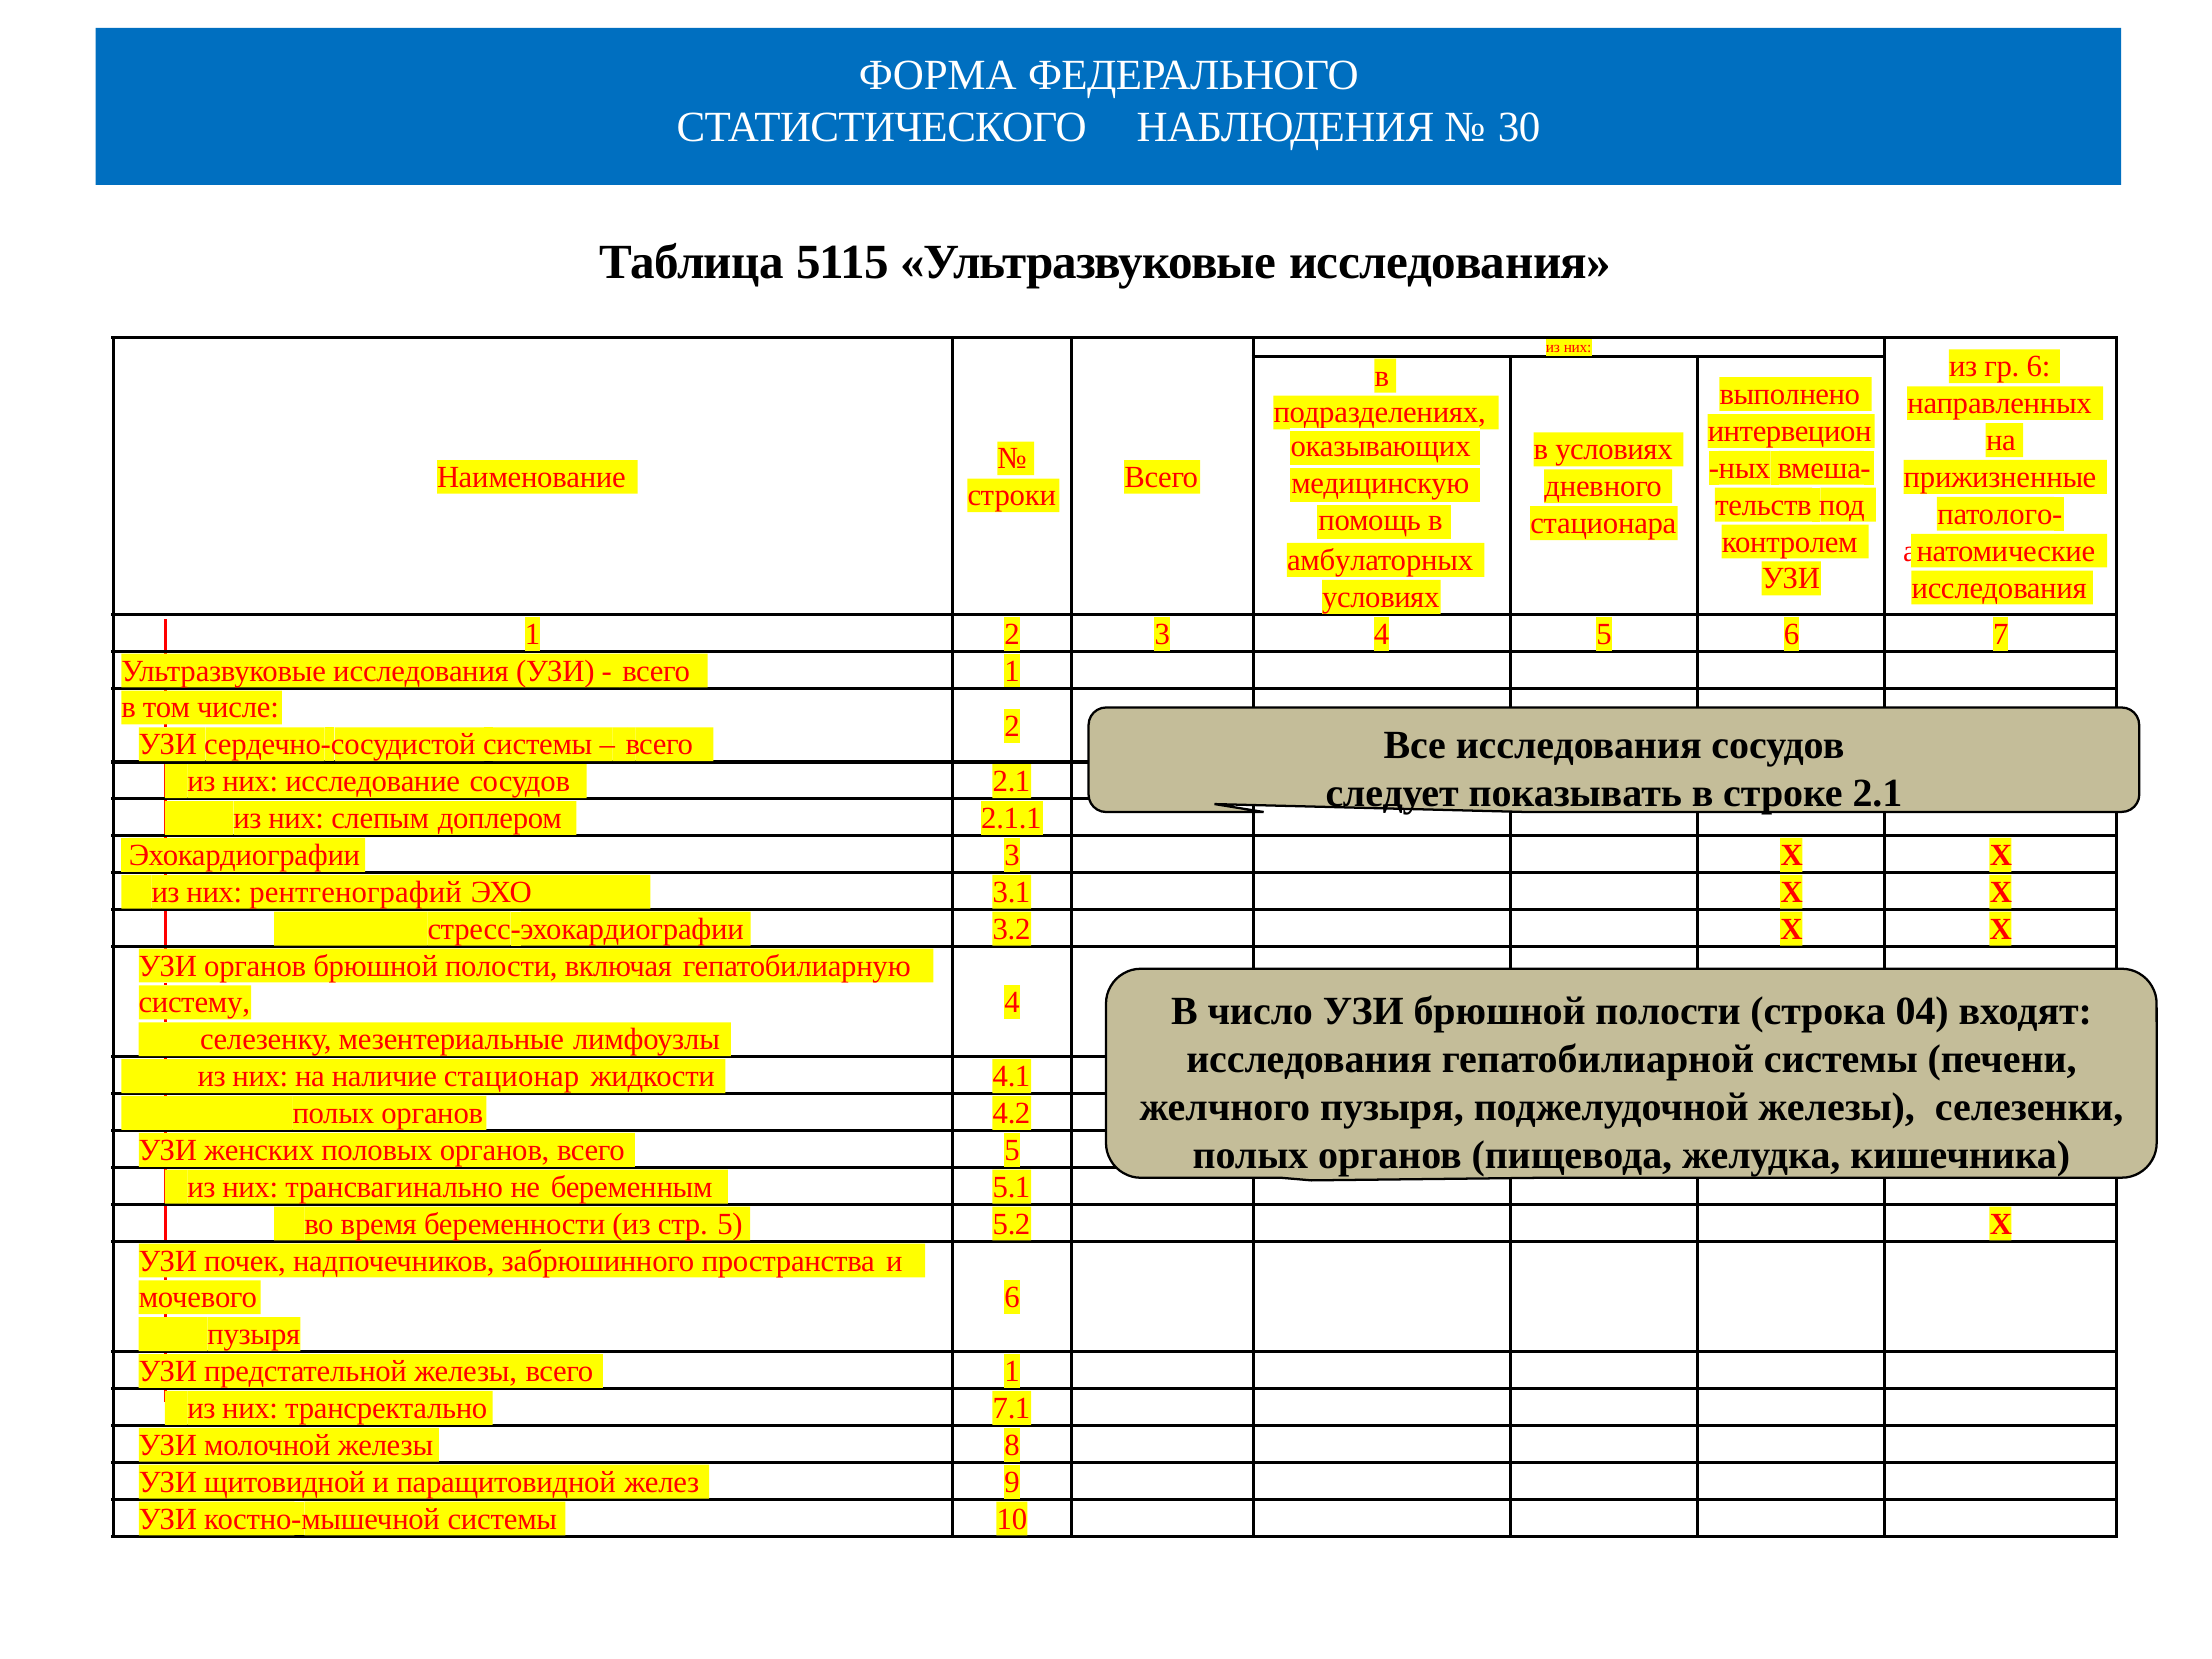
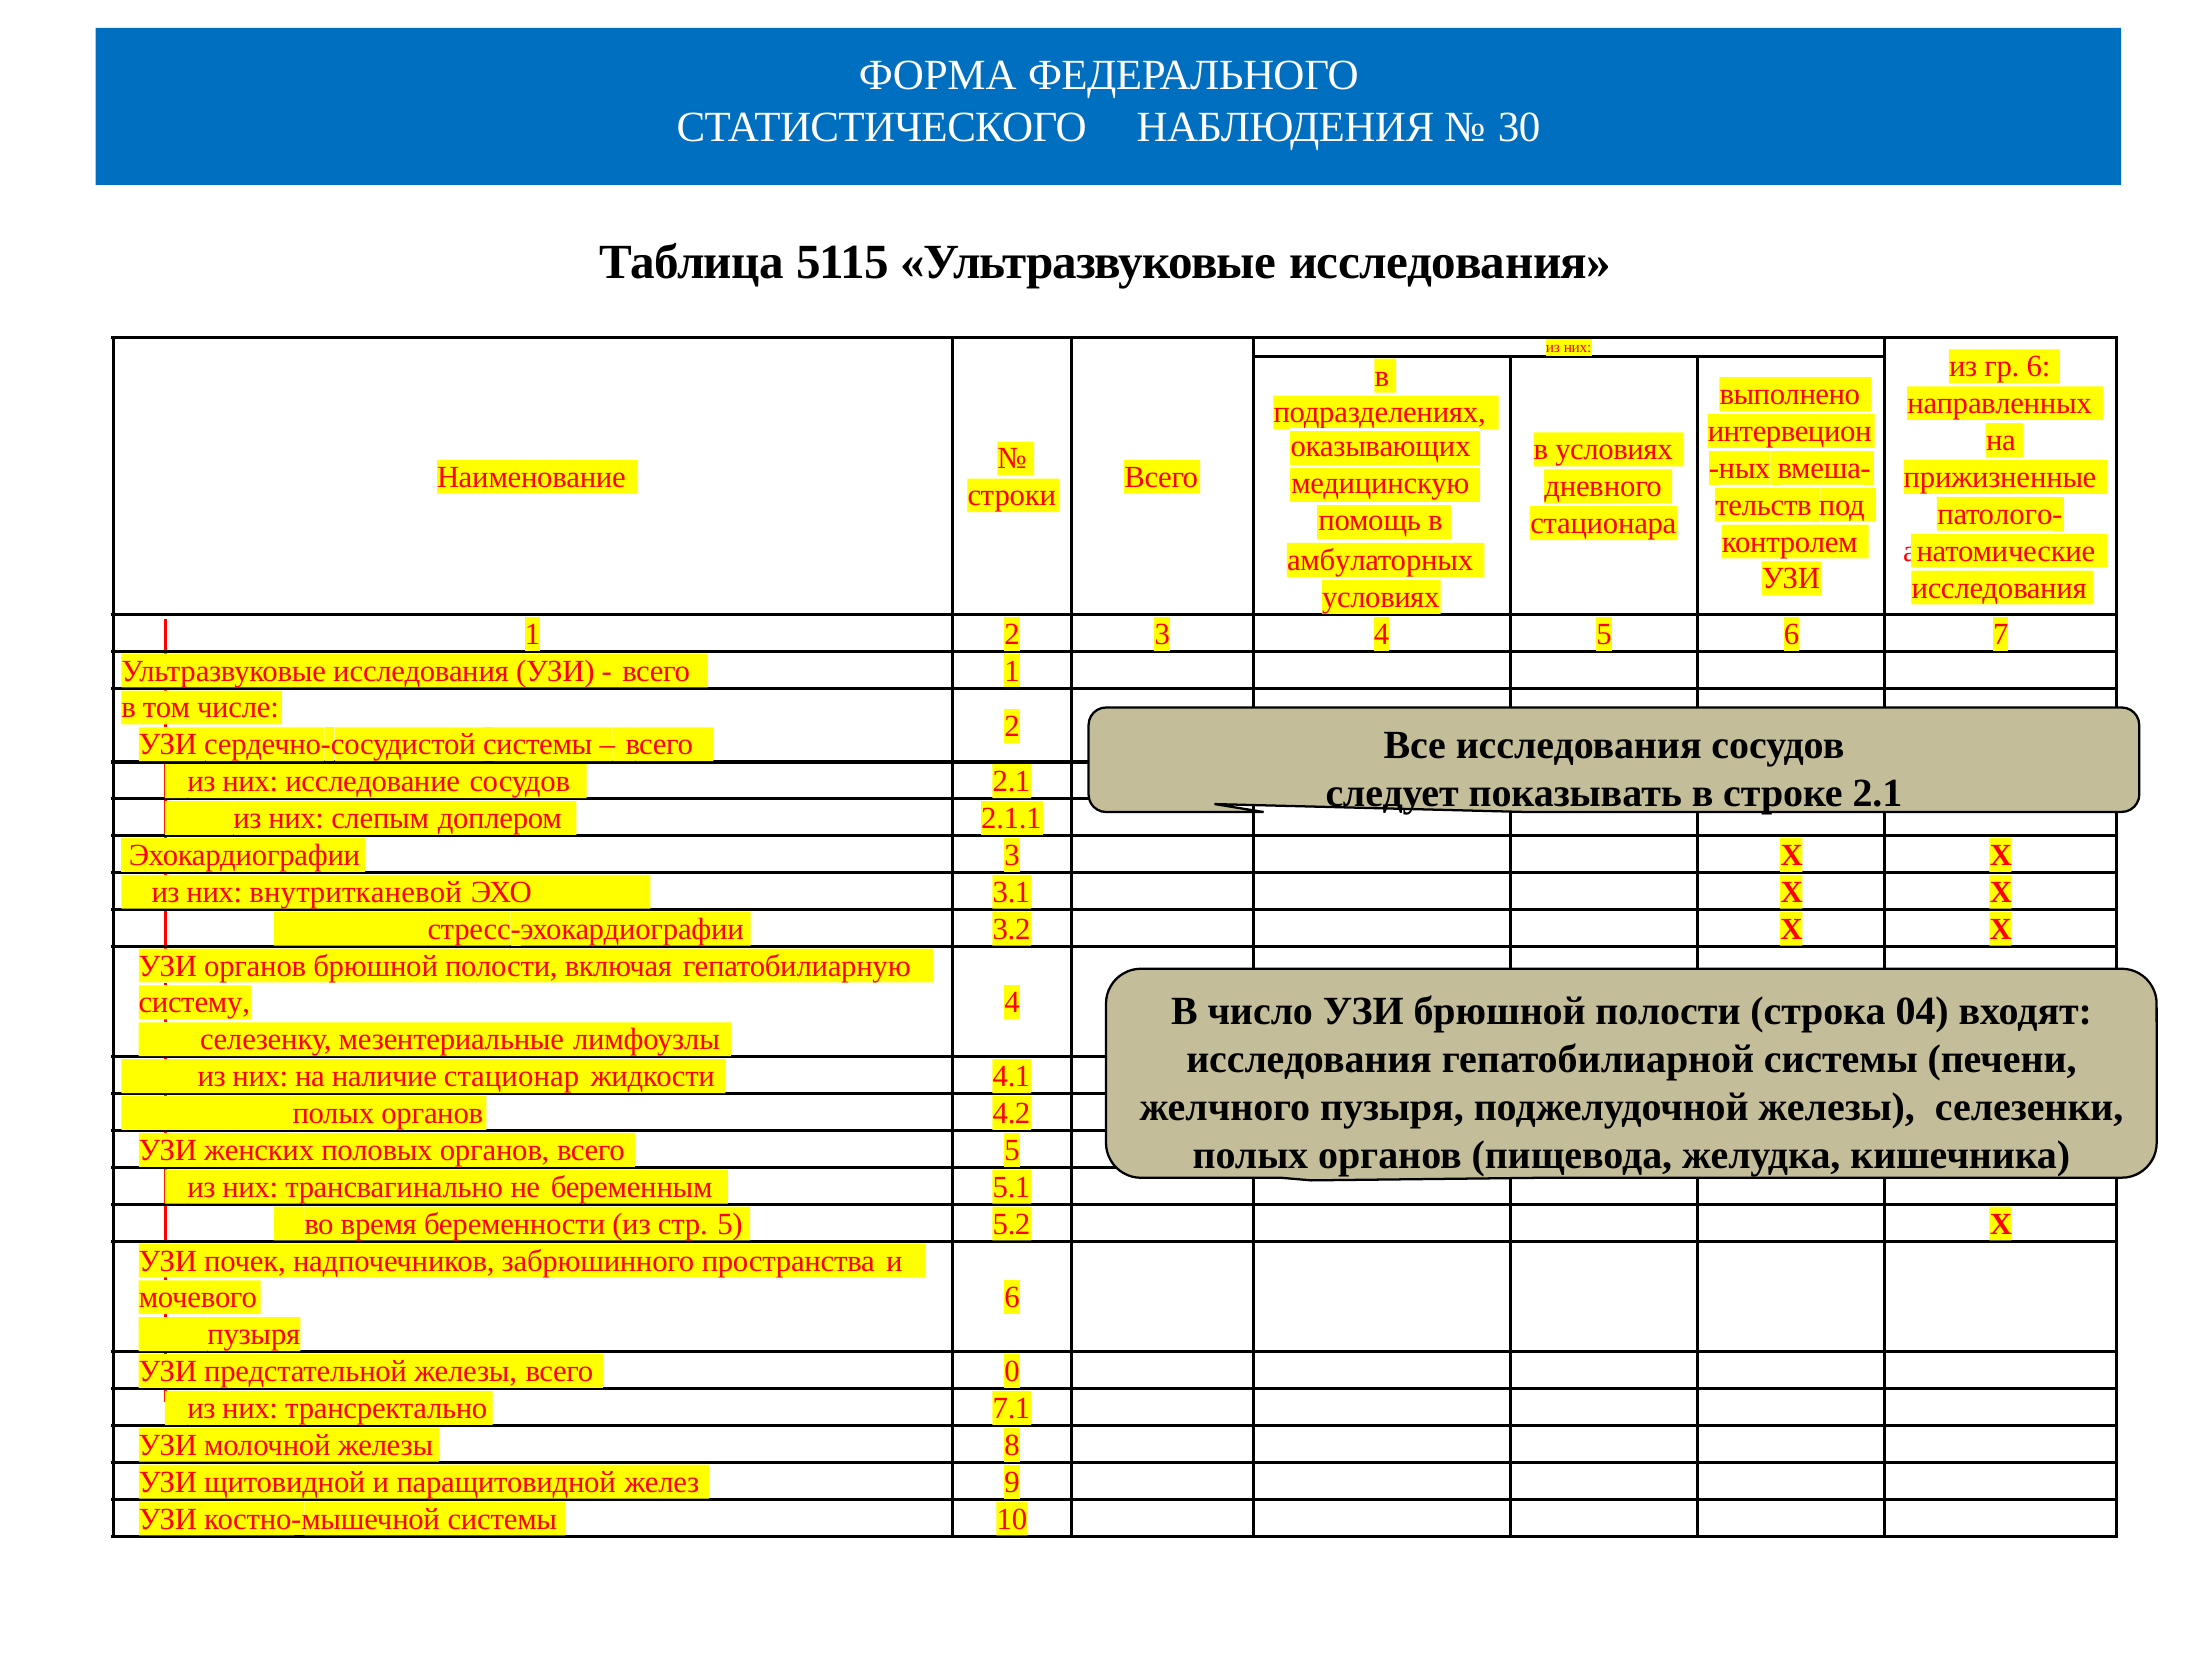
рентгенографий: рентгенографий -> внутритканевой
железы всего 1: 1 -> 0
